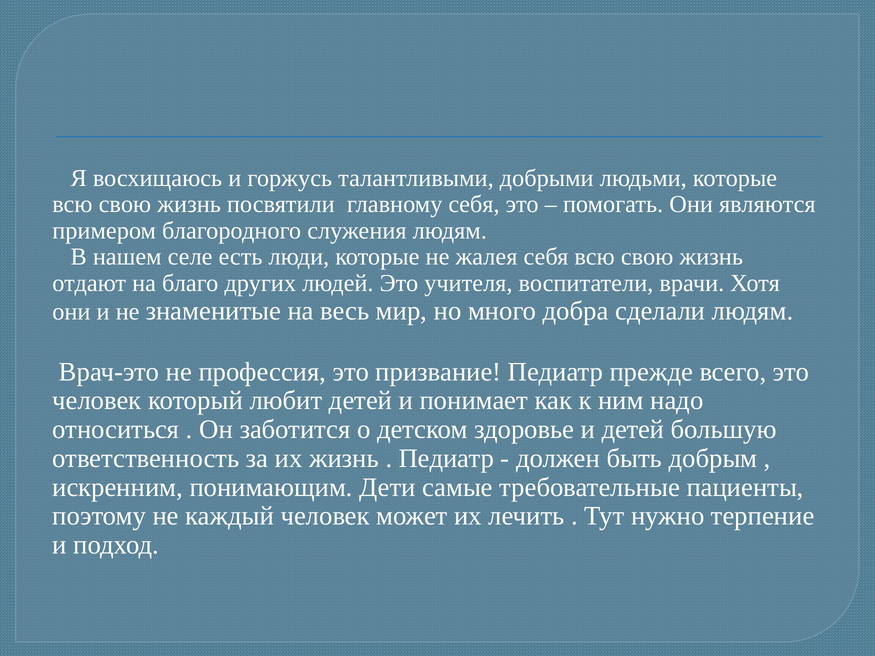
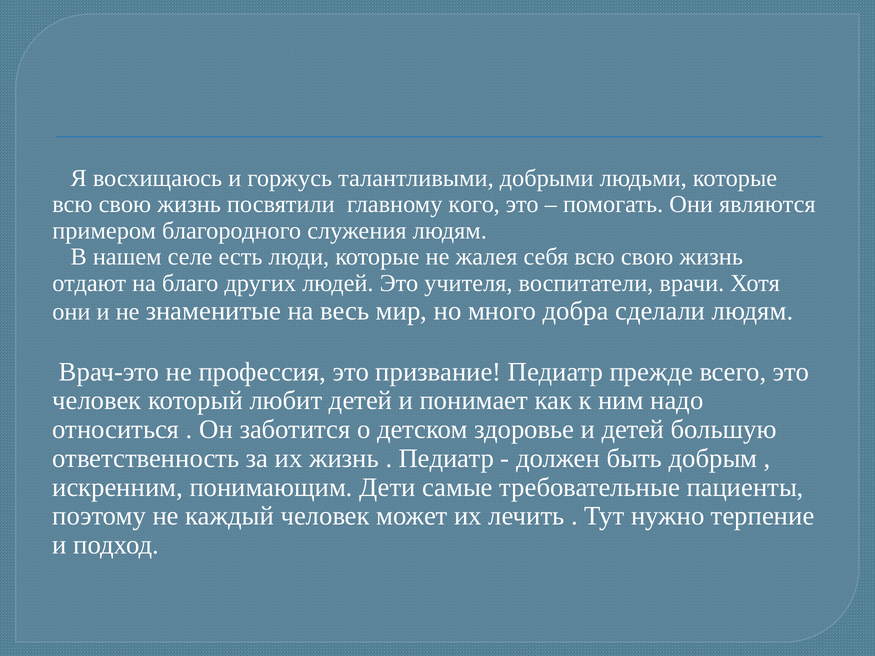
главному себя: себя -> кого
